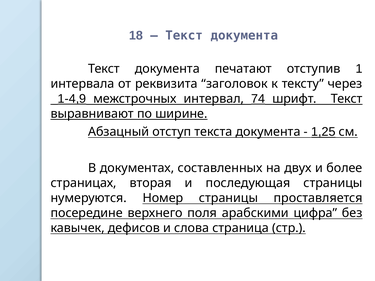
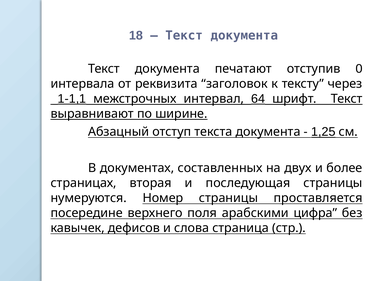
1: 1 -> 0
1-4,9: 1-4,9 -> 1-1,1
74: 74 -> 64
